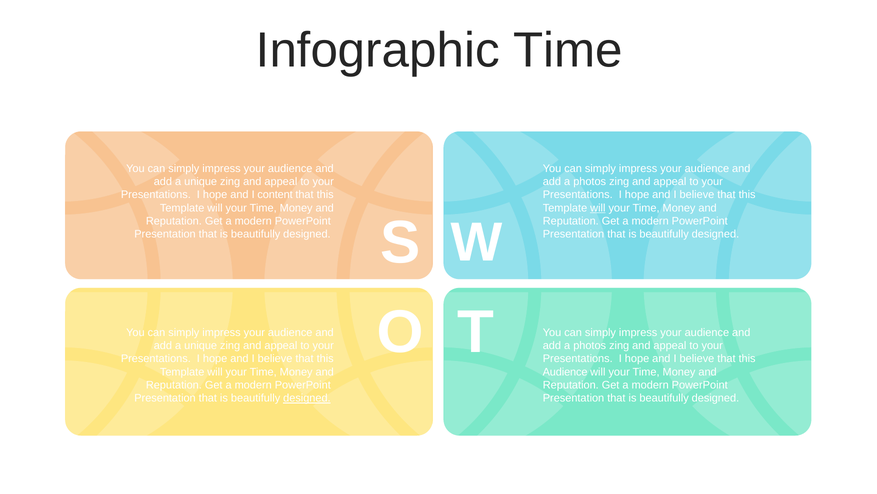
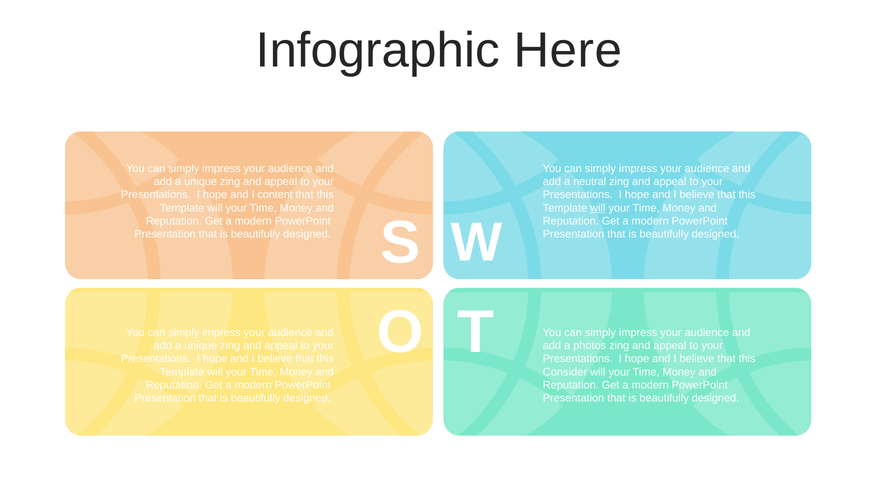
Infographic Time: Time -> Here
photos at (590, 181): photos -> neutral
Audience at (565, 371): Audience -> Consider
designed at (307, 398) underline: present -> none
